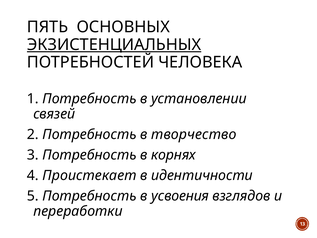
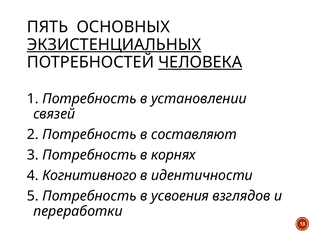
ЧЕЛОВЕКА underline: none -> present
творчество: творчество -> составляют
Проистекает: Проистекает -> Когнитивного
